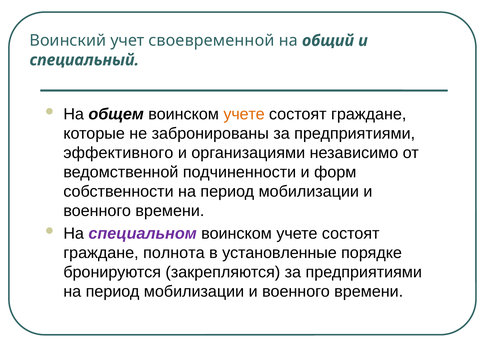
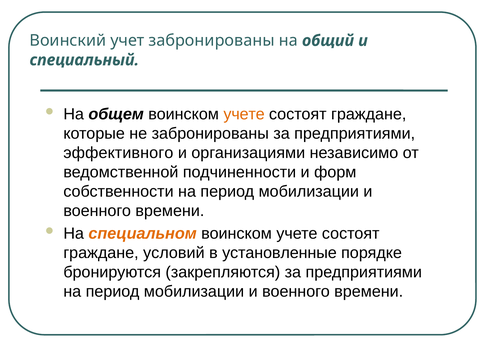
учет своевременной: своевременной -> забронированы
специальном colour: purple -> orange
полнота: полнота -> условий
